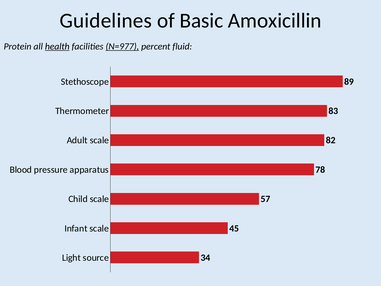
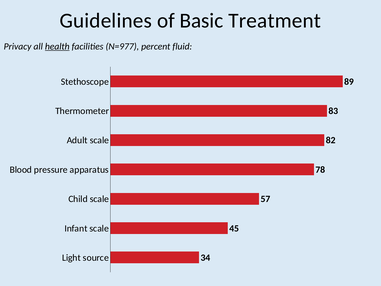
Amoxicillin: Amoxicillin -> Treatment
Protein: Protein -> Privacy
N=977 underline: present -> none
